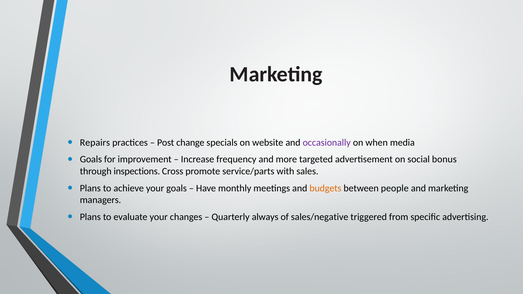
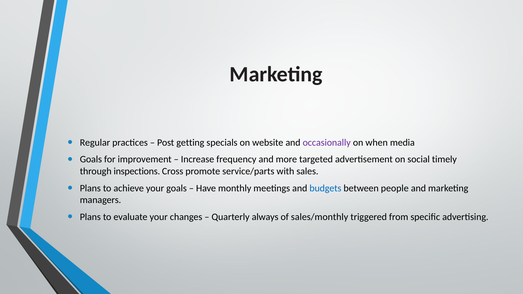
Repairs: Repairs -> Regular
change: change -> getting
bonus: bonus -> timely
budgets colour: orange -> blue
sales/negative: sales/negative -> sales/monthly
